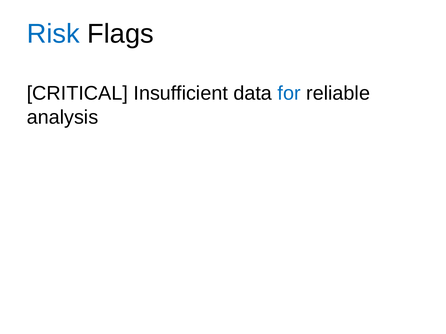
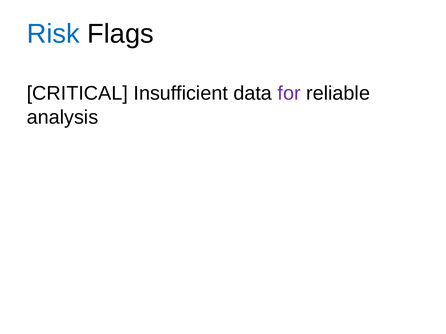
for colour: blue -> purple
